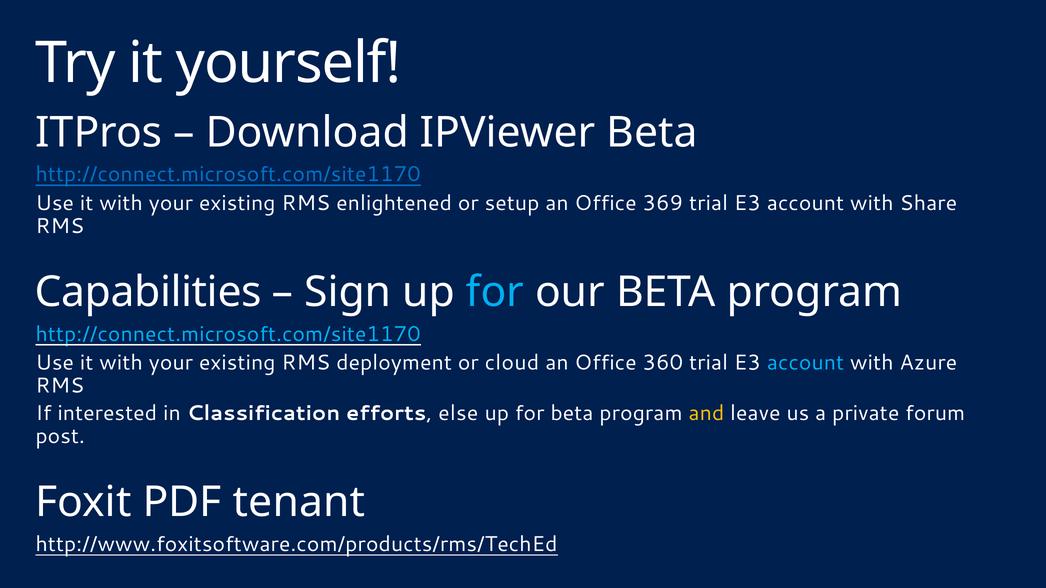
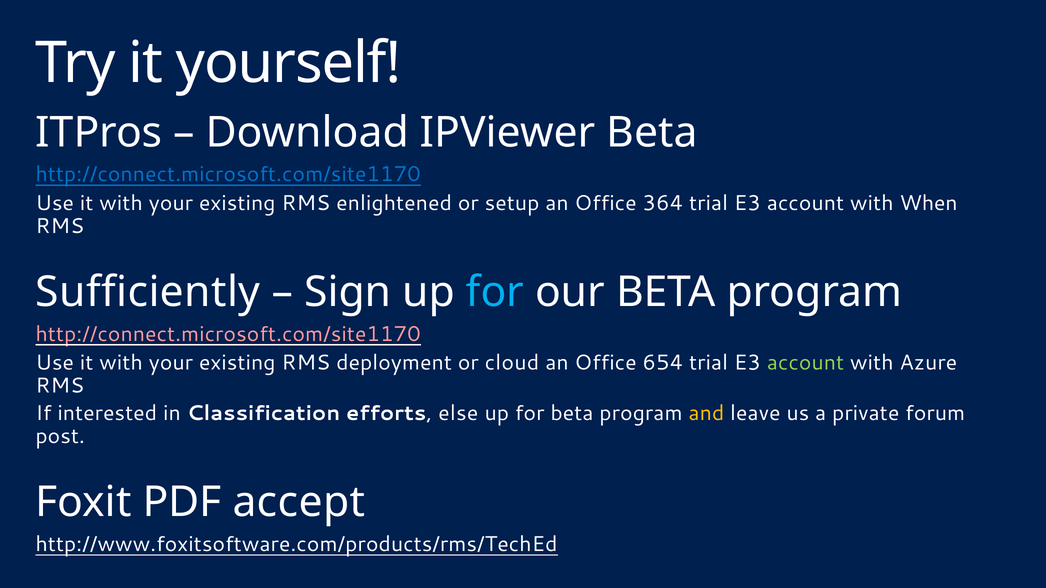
369: 369 -> 364
Share: Share -> When
Capabilities: Capabilities -> Sufficiently
http://connect.microsoft.com/site1170 at (228, 334) colour: light blue -> pink
360: 360 -> 654
account at (805, 363) colour: light blue -> light green
tenant: tenant -> accept
